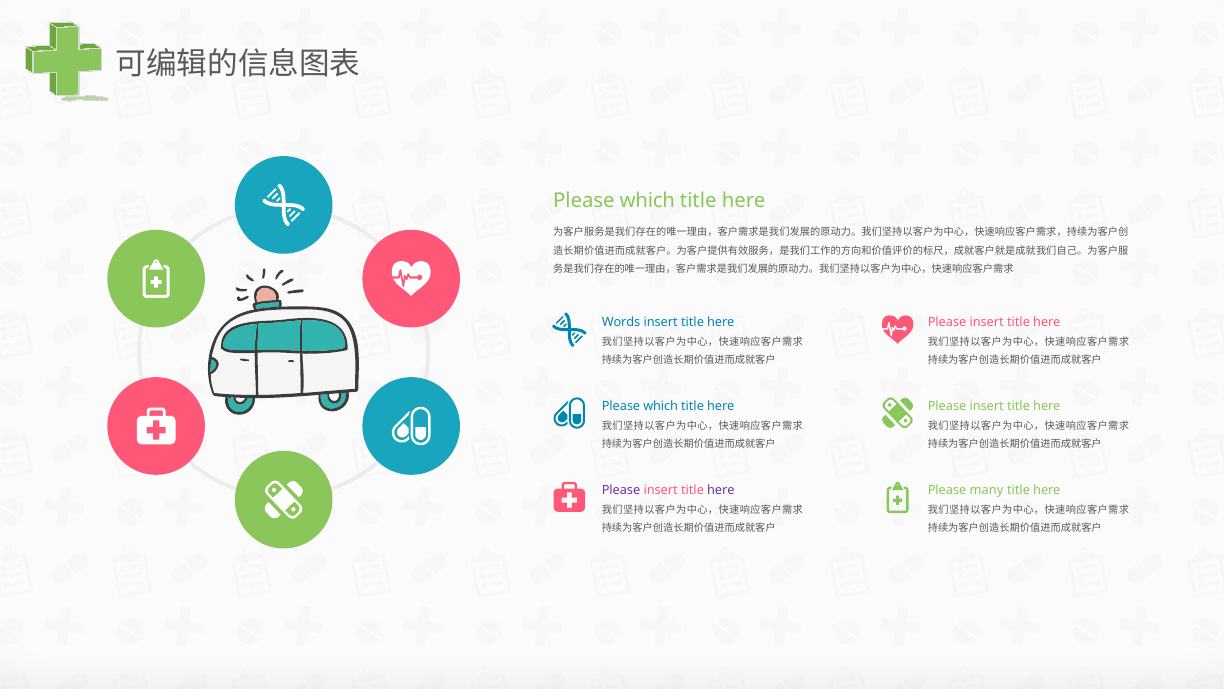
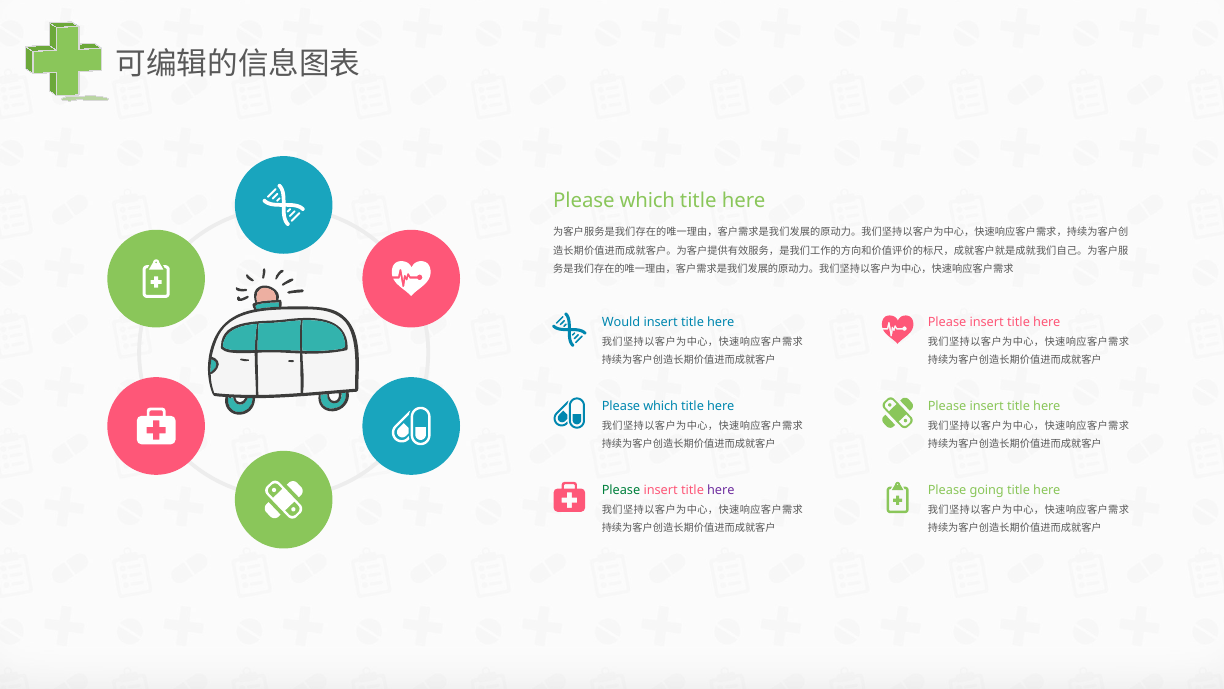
Words: Words -> Would
Please at (621, 490) colour: purple -> green
many: many -> going
